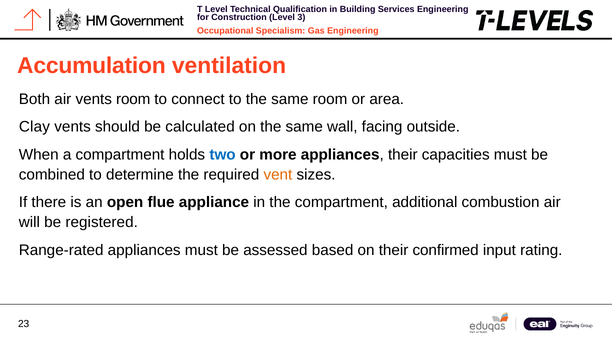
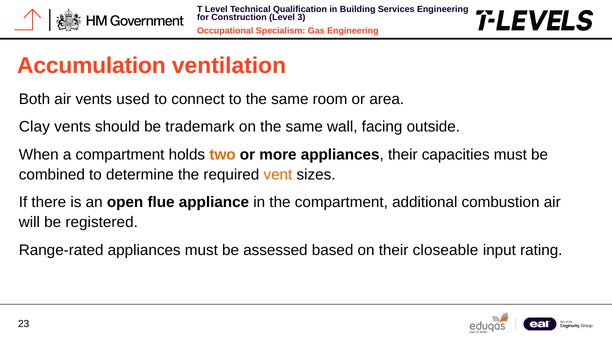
vents room: room -> used
calculated: calculated -> trademark
two colour: blue -> orange
confirmed: confirmed -> closeable
